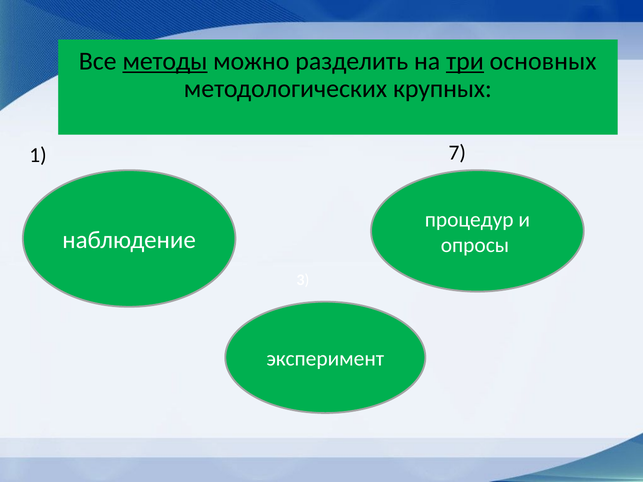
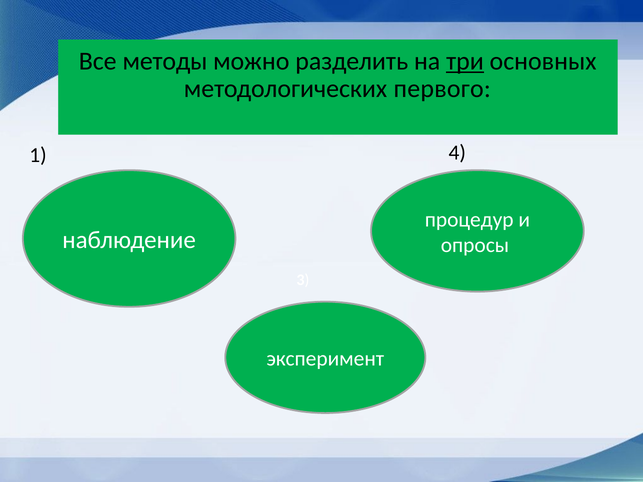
методы underline: present -> none
крупных: крупных -> первого
7: 7 -> 4
